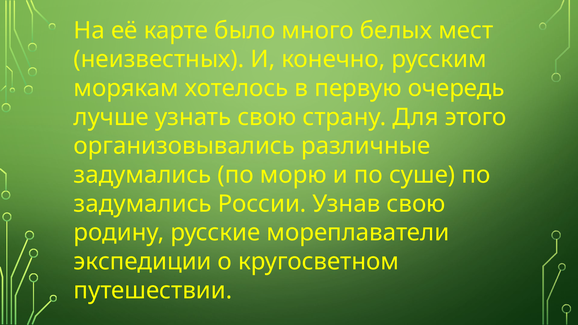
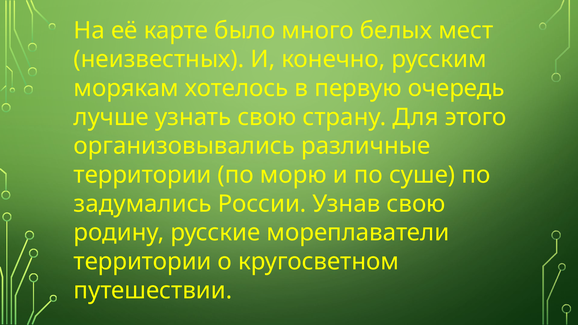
задумались at (143, 175): задумались -> территории
экспедиции at (143, 262): экспедиции -> территории
